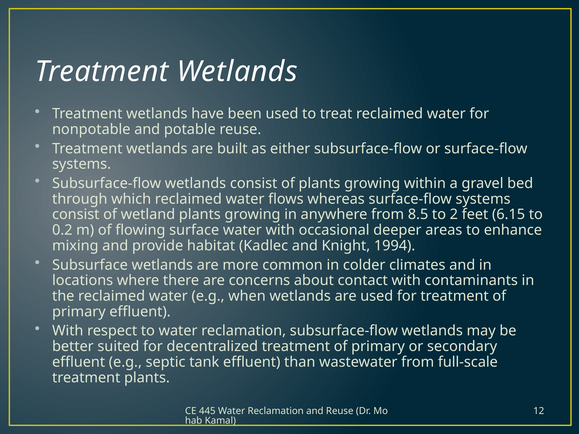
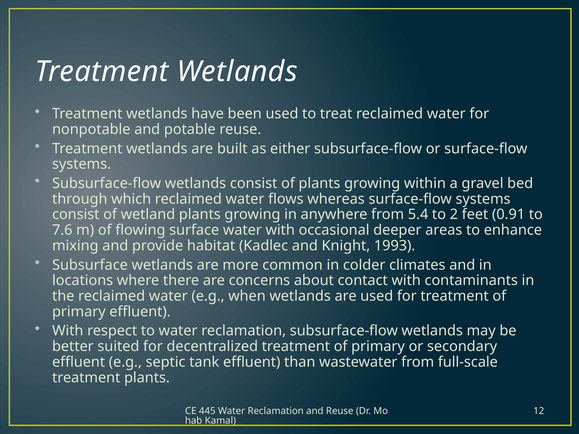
8.5: 8.5 -> 5.4
6.15: 6.15 -> 0.91
0.2: 0.2 -> 7.6
1994: 1994 -> 1993
